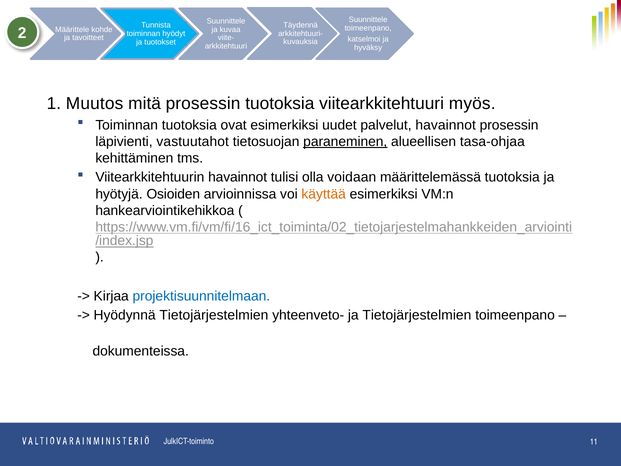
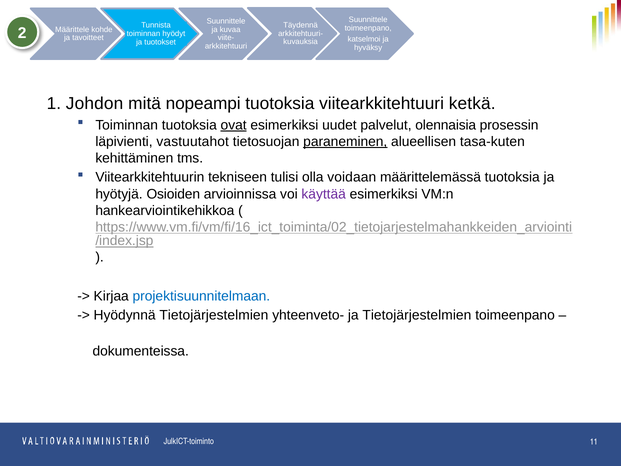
Muutos: Muutos -> Johdon
mitä prosessin: prosessin -> nopeampi
myös: myös -> ketkä
ovat underline: none -> present
palvelut havainnot: havainnot -> olennaisia
tasa-ohjaa: tasa-ohjaa -> tasa-kuten
Viitearkkitehtuurin havainnot: havainnot -> tekniseen
käyttää colour: orange -> purple
